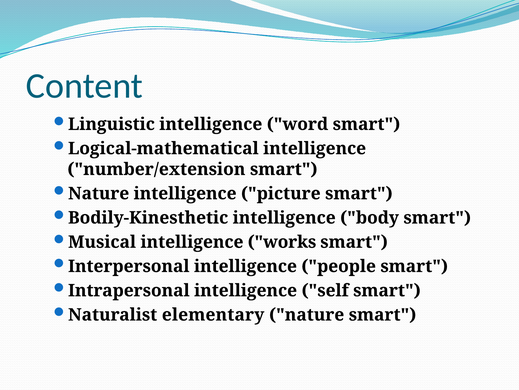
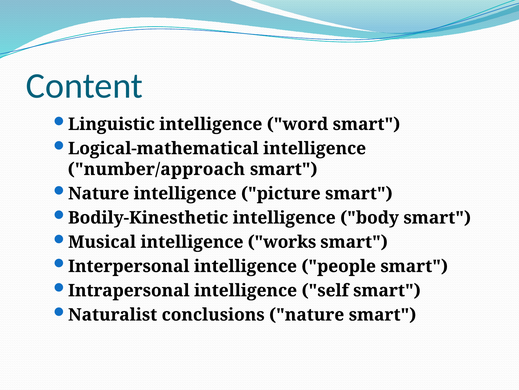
number/extension: number/extension -> number/approach
elementary: elementary -> conclusions
